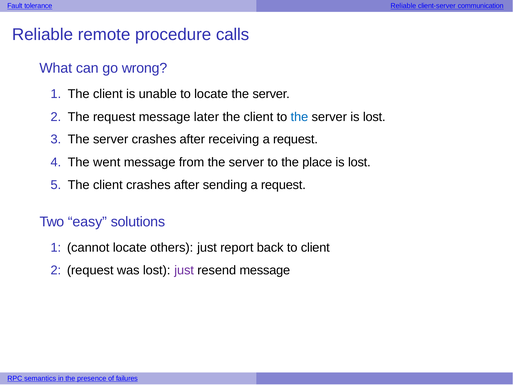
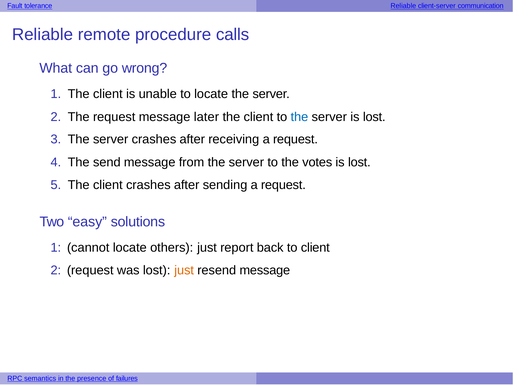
went: went -> send
place: place -> votes
just at (184, 270) colour: purple -> orange
